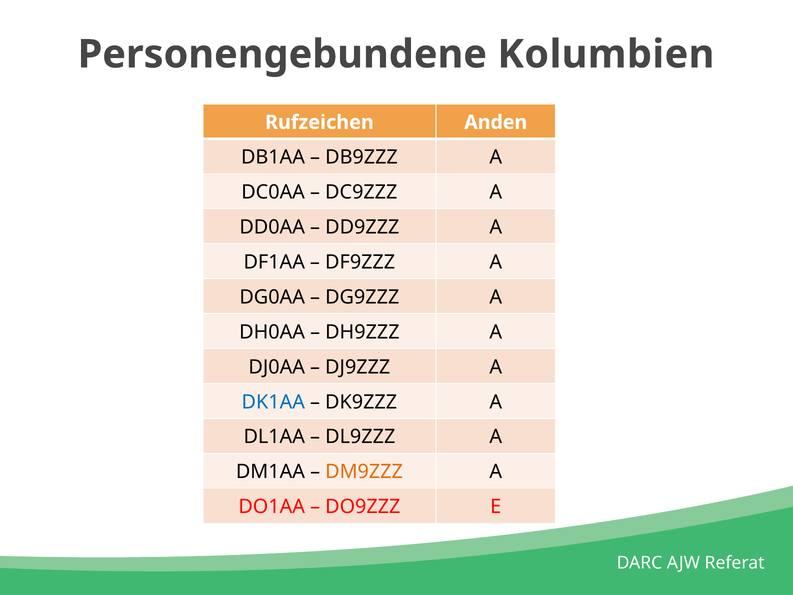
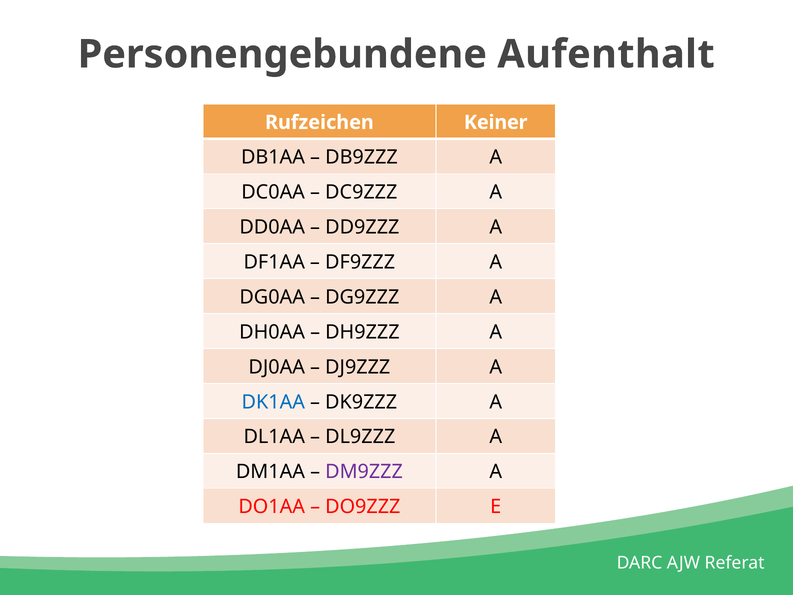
Kolumbien: Kolumbien -> Aufenthalt
Anden: Anden -> Keiner
DM9ZZZ colour: orange -> purple
